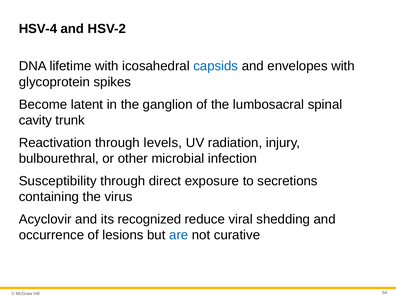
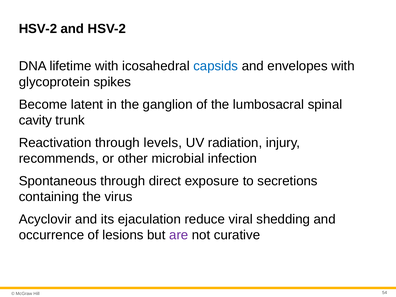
HSV-4 at (38, 29): HSV-4 -> HSV-2
bulbourethral: bulbourethral -> recommends
Susceptibility: Susceptibility -> Spontaneous
recognized: recognized -> ejaculation
are colour: blue -> purple
